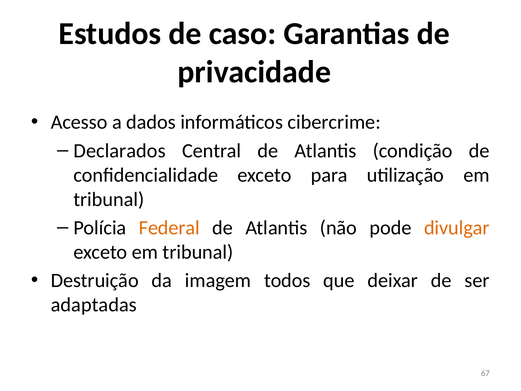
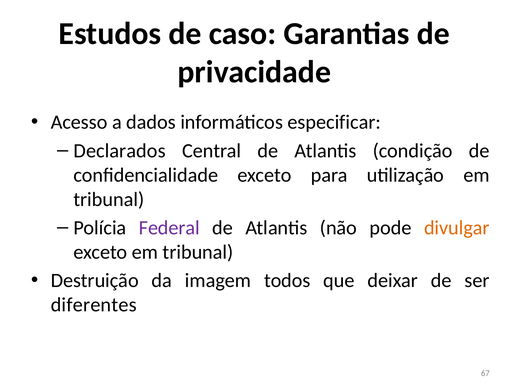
cibercrime: cibercrime -> especificar
Federal colour: orange -> purple
adaptadas: adaptadas -> diferentes
